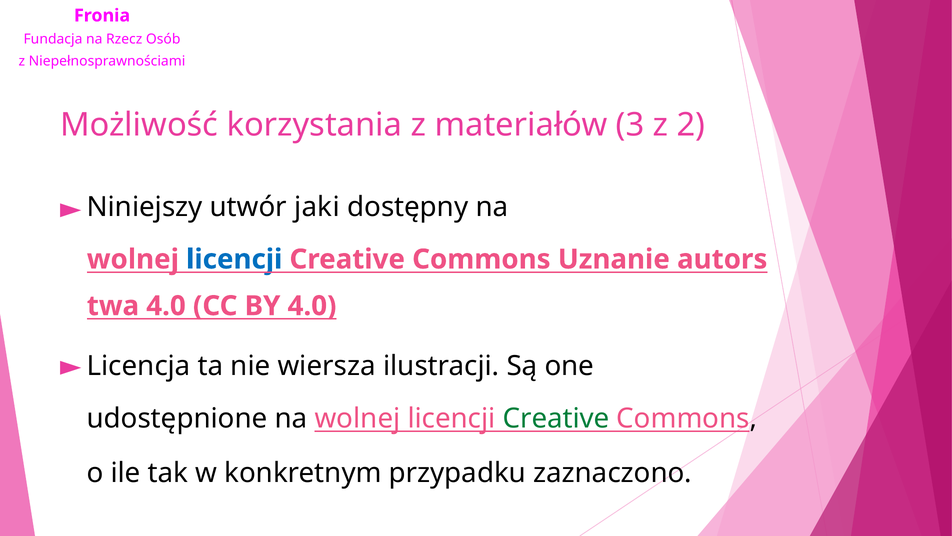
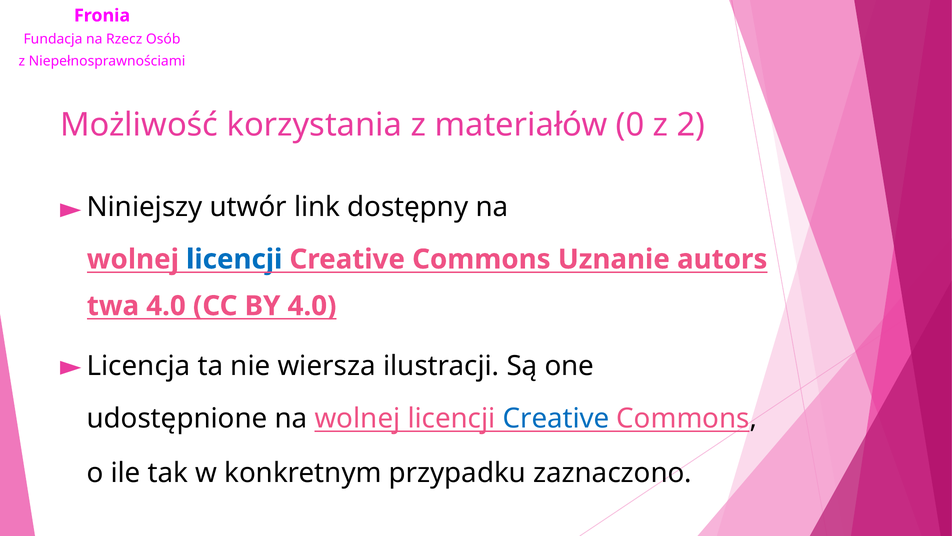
3: 3 -> 0
jaki: jaki -> link
Creative at (556, 418) colour: green -> blue
